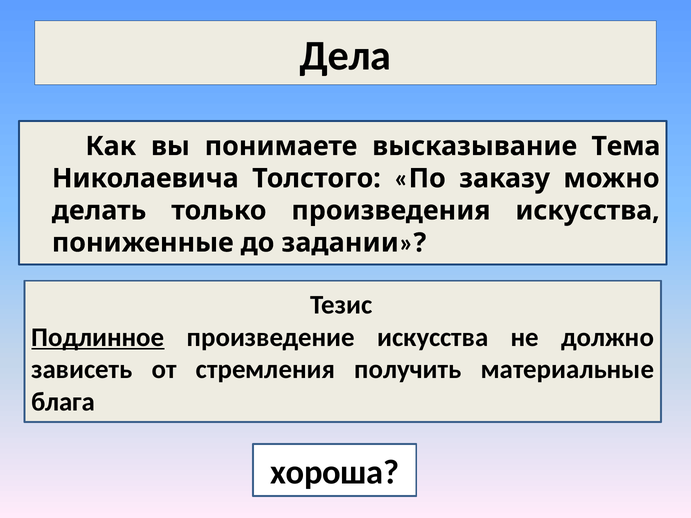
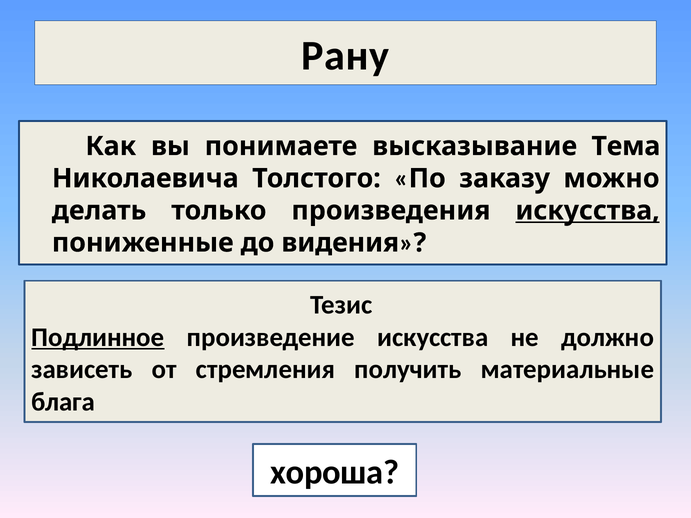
Дела: Дела -> Рану
искусства at (588, 211) underline: none -> present
задании: задании -> видения
